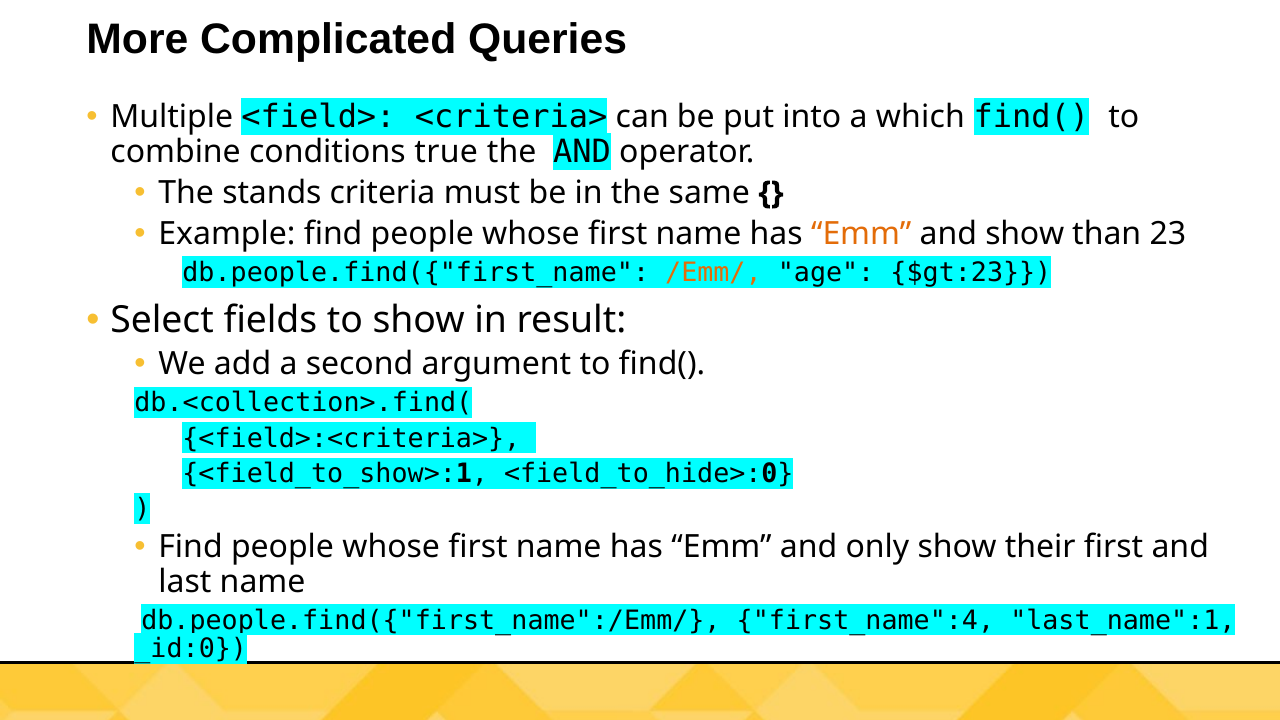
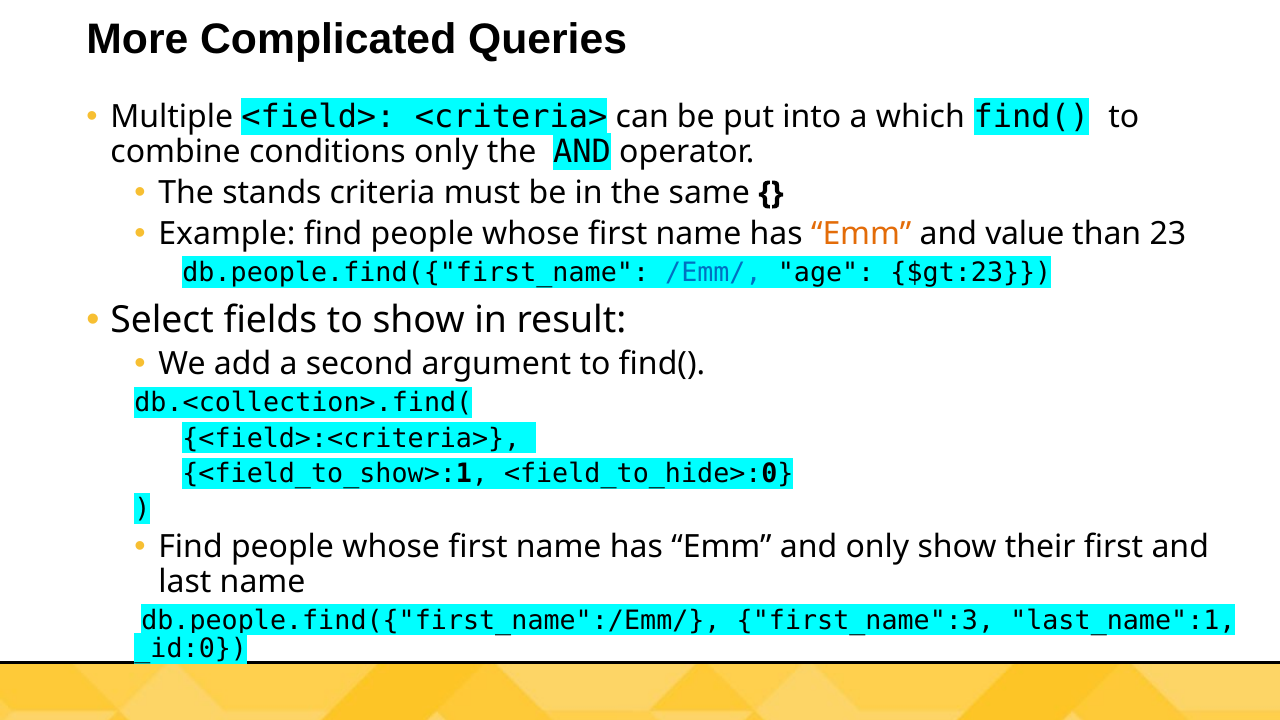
conditions true: true -> only
and show: show -> value
/Emm/ colour: orange -> blue
first_name":4: first_name":4 -> first_name":3
